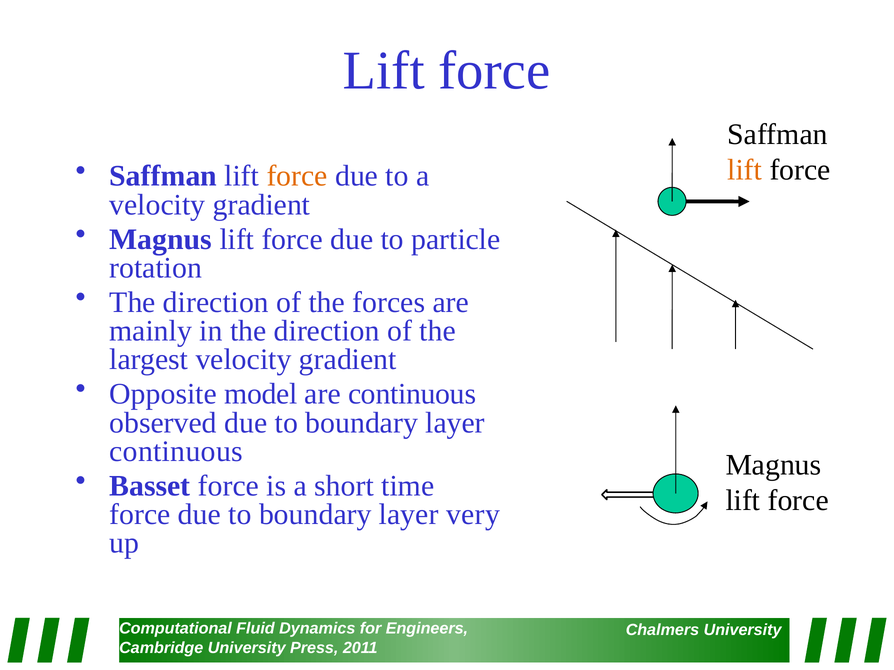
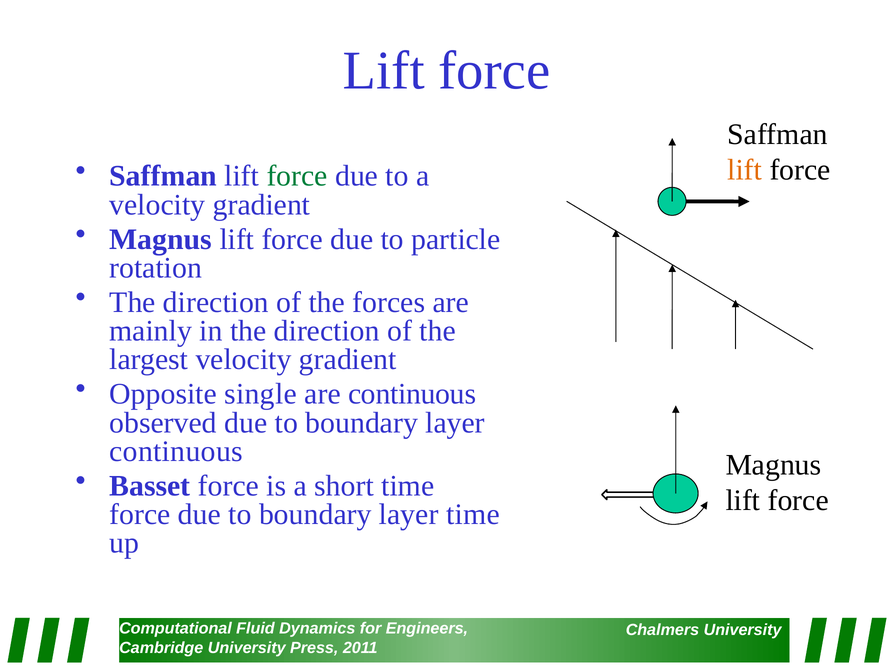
force at (297, 176) colour: orange -> green
model: model -> single
layer very: very -> time
